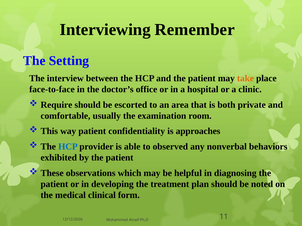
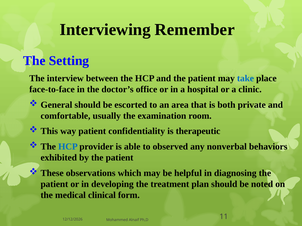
take colour: orange -> blue
Require: Require -> General
approaches: approaches -> therapeutic
